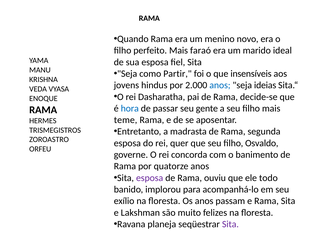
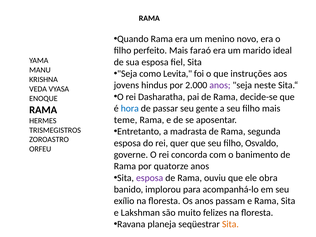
Partir: Partir -> Levita
insensíveis: insensíveis -> instruções
anos at (220, 85) colour: blue -> purple
ideias: ideias -> neste
todo: todo -> obra
Sita at (230, 224) colour: purple -> orange
